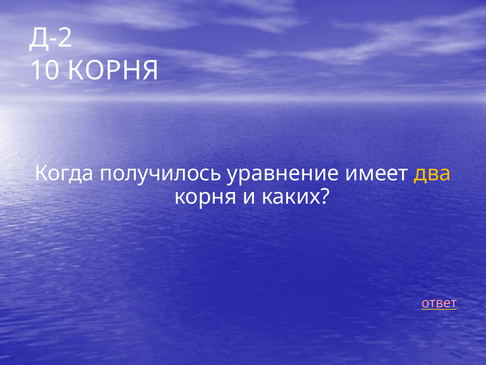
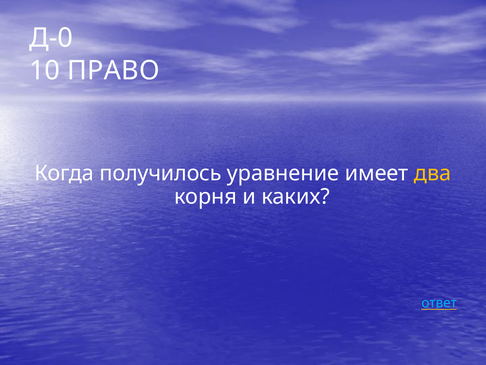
Д-2: Д-2 -> Д-0
10 КОРНЯ: КОРНЯ -> ПРАВО
ответ colour: pink -> light blue
